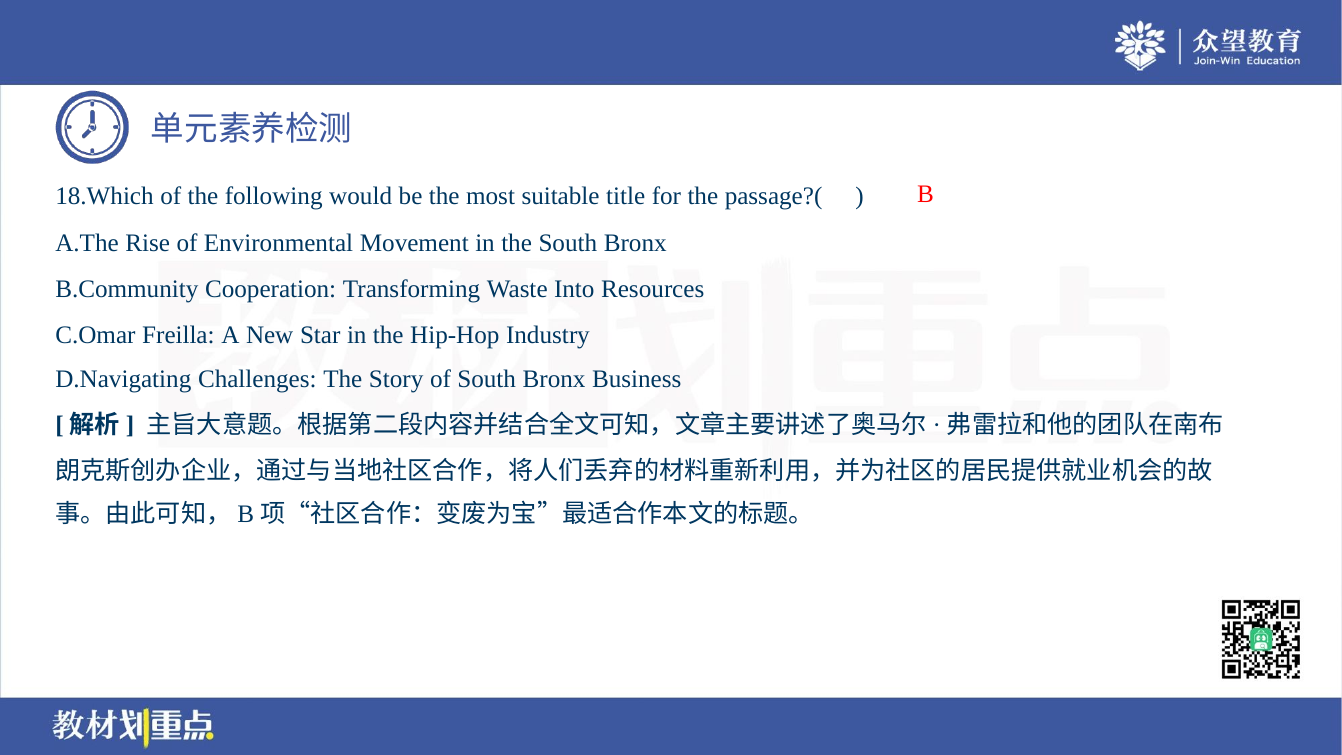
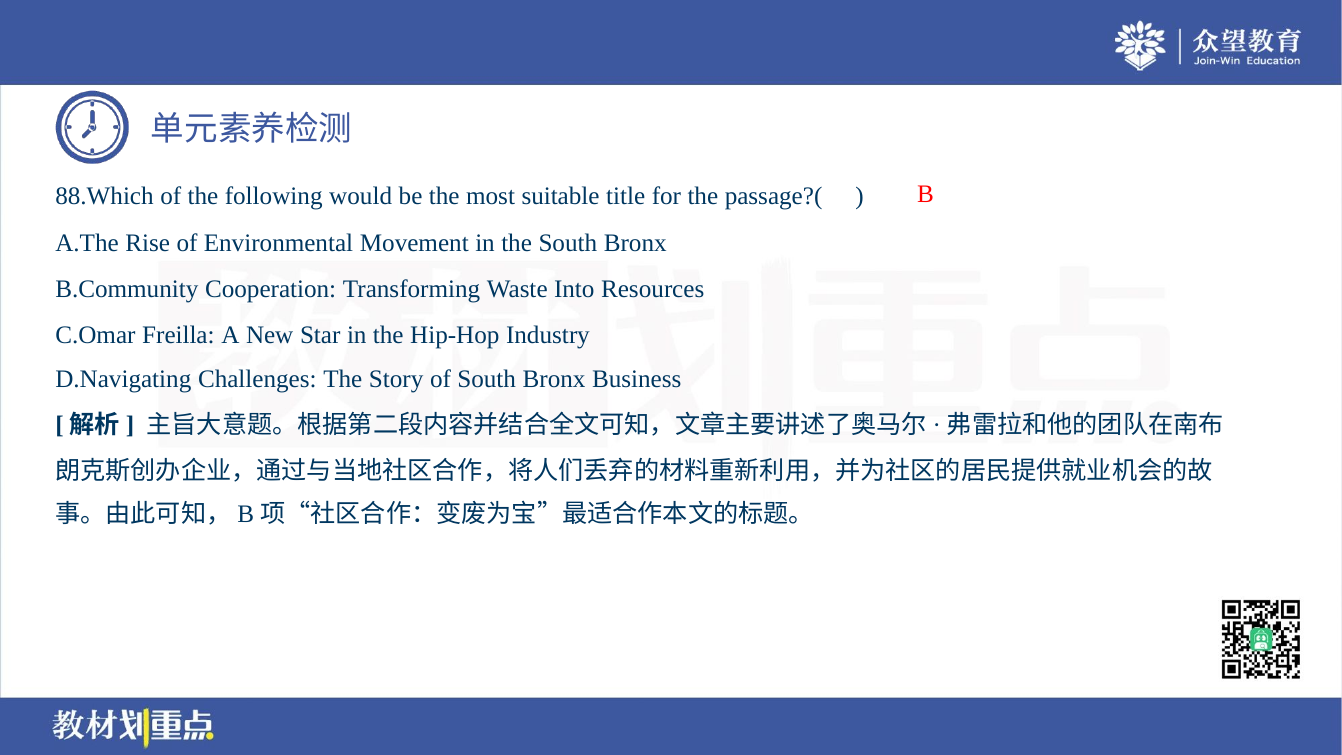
18.Which: 18.Which -> 88.Which
